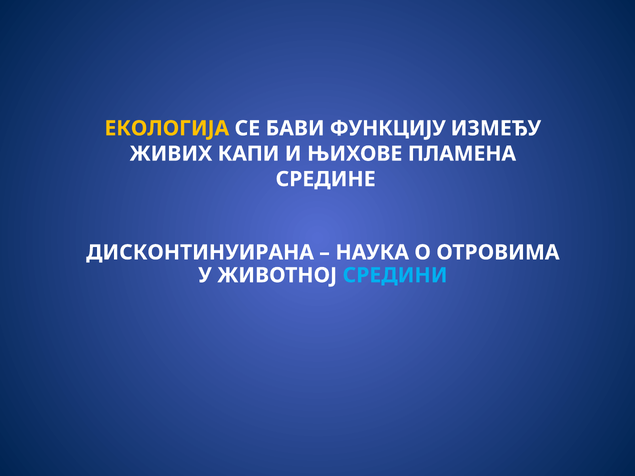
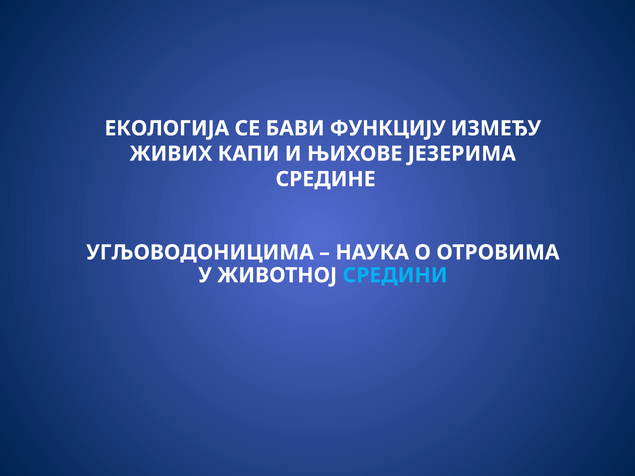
ЕКОЛОГИЈА colour: yellow -> white
ПЛАМЕНА: ПЛАМЕНА -> ЈЕЗЕРИМА
ДИСКОНТИНУИРАНА: ДИСКОНТИНУИРАНА -> УГЉОВОДОНИЦИМА
